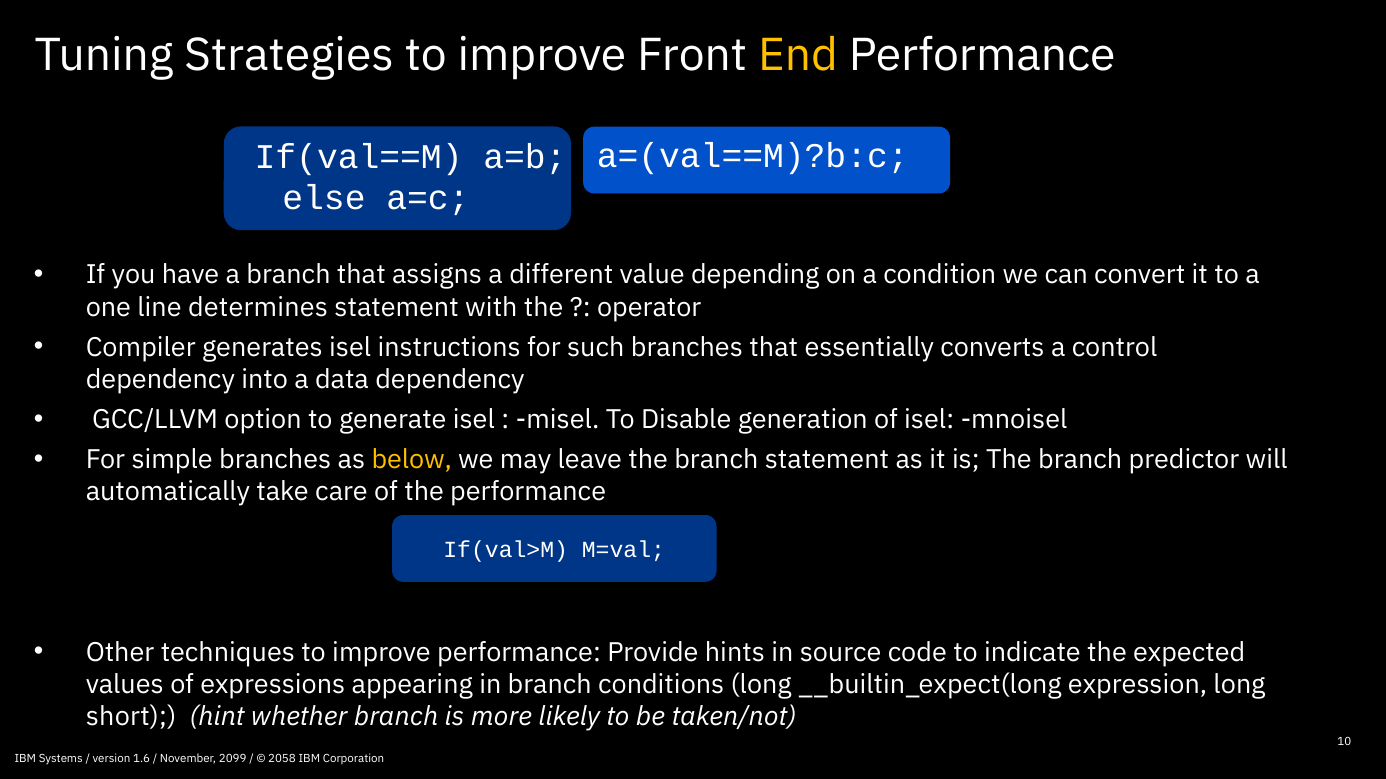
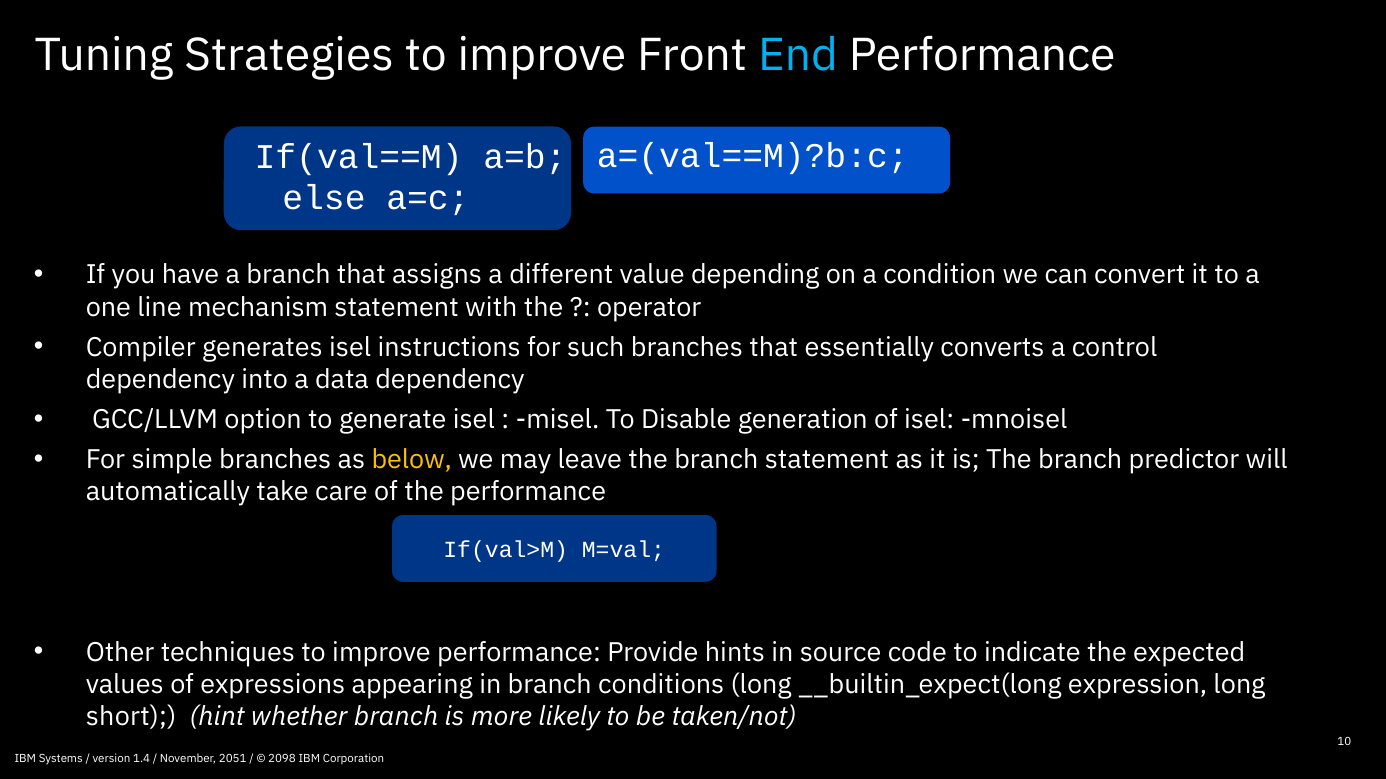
End colour: yellow -> light blue
determines: determines -> mechanism
1.6: 1.6 -> 1.4
2099: 2099 -> 2051
2058: 2058 -> 2098
